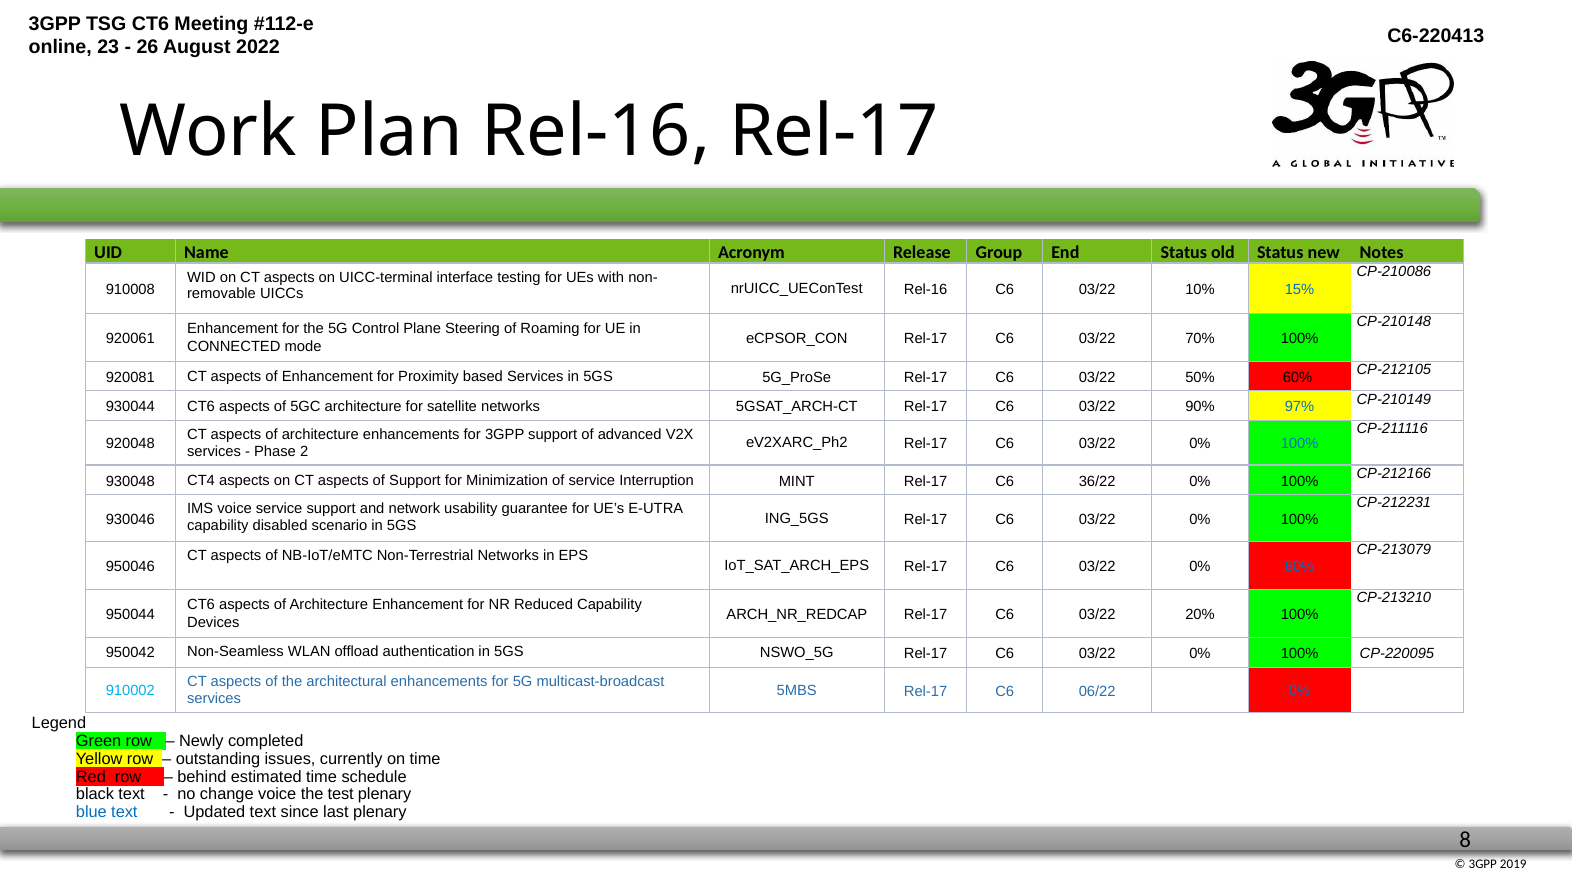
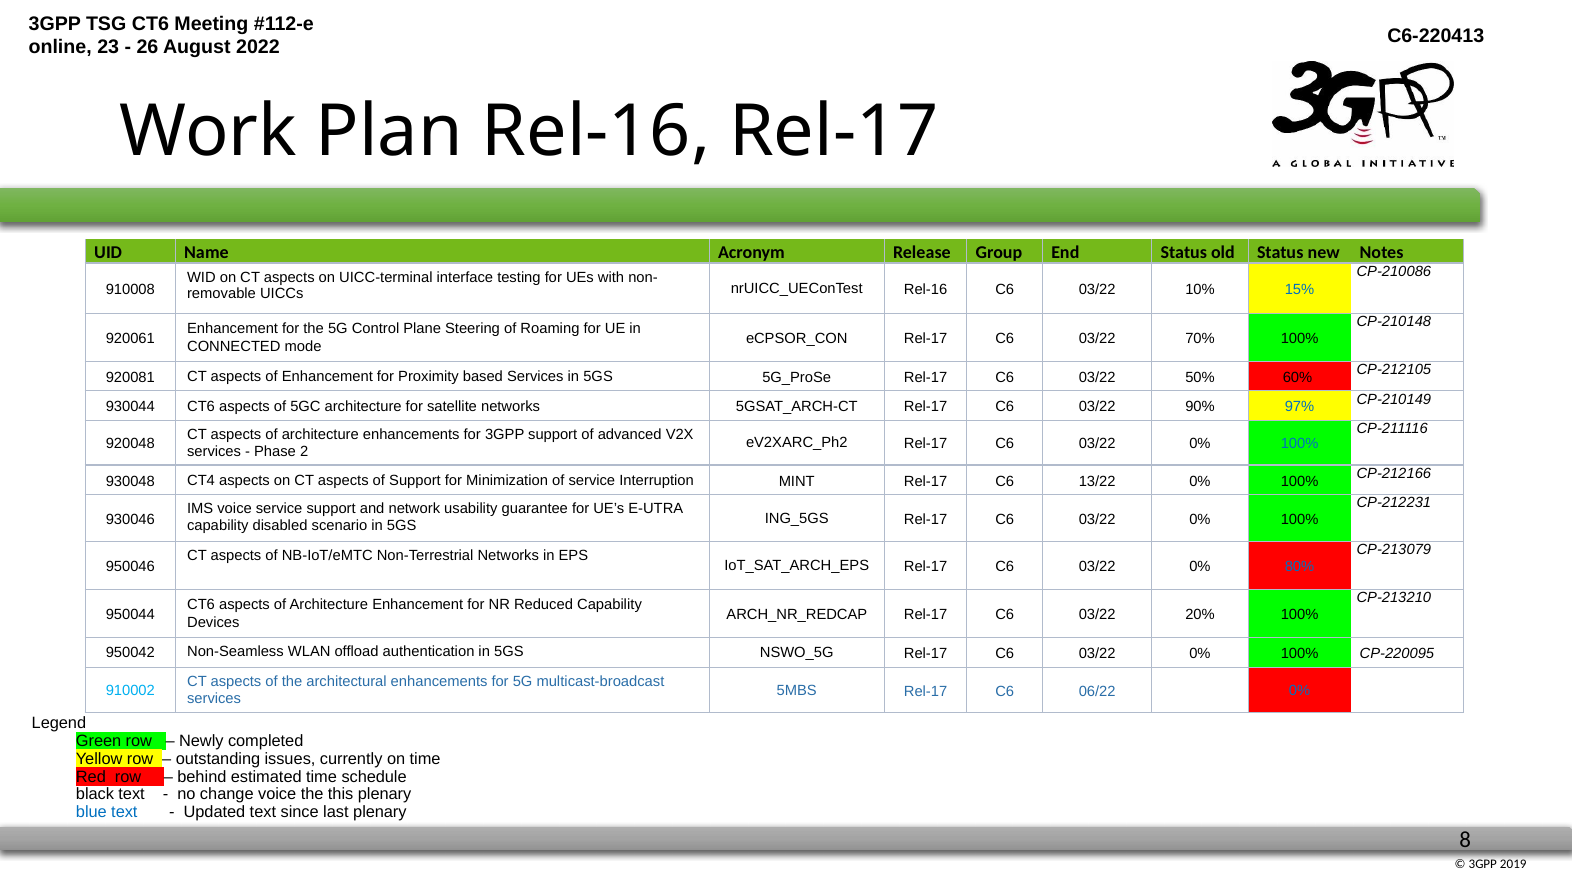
36/22: 36/22 -> 13/22
test: test -> this
